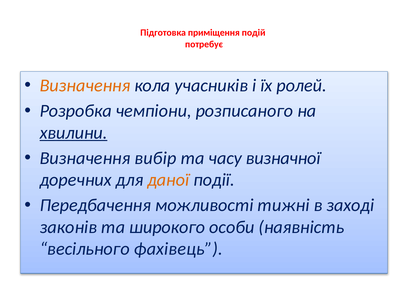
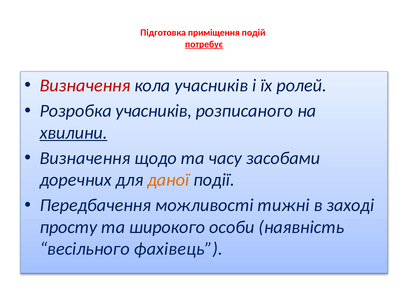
потребує underline: none -> present
Визначення at (85, 86) colour: orange -> red
Розробка чемпіони: чемпіони -> учасників
вибір: вибір -> щодо
визначної: визначної -> засобами
законів: законів -> просту
